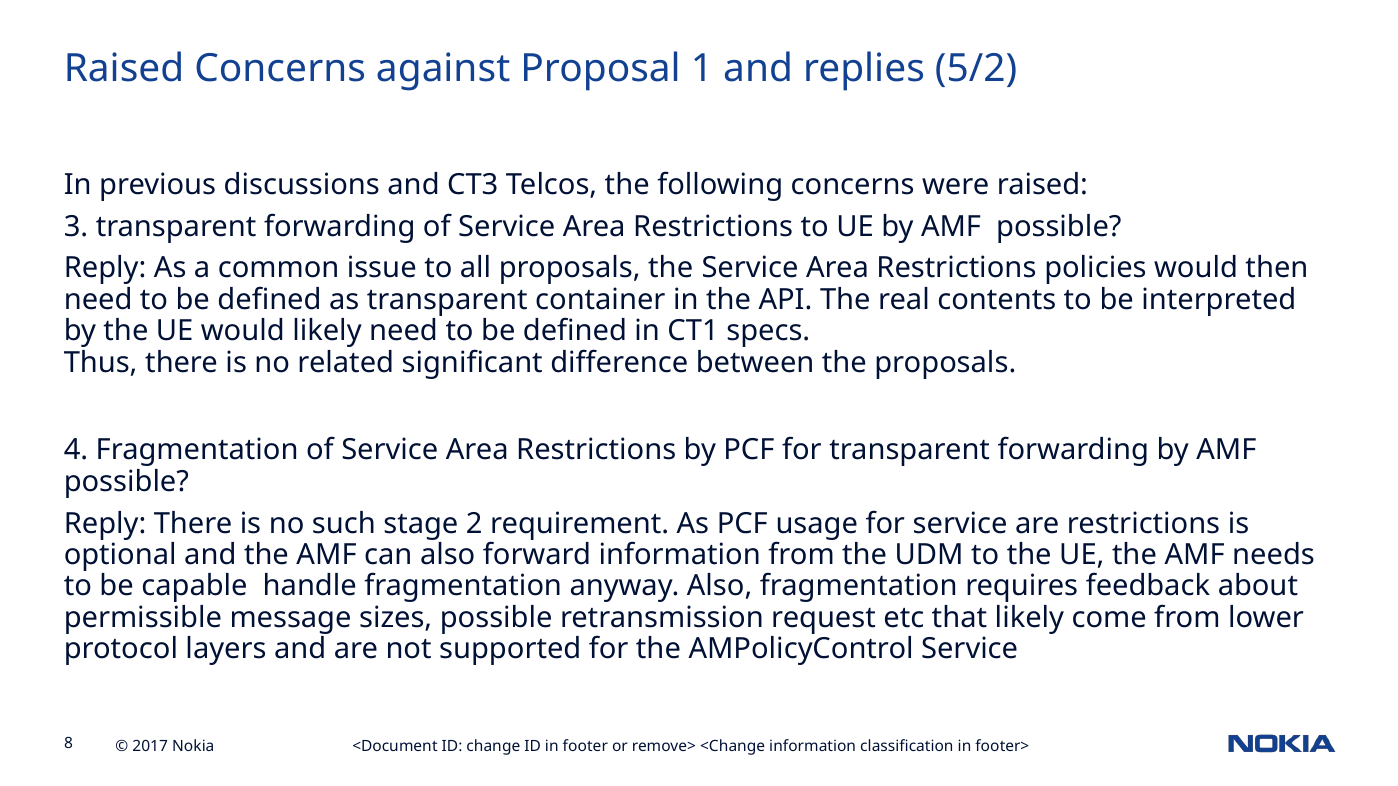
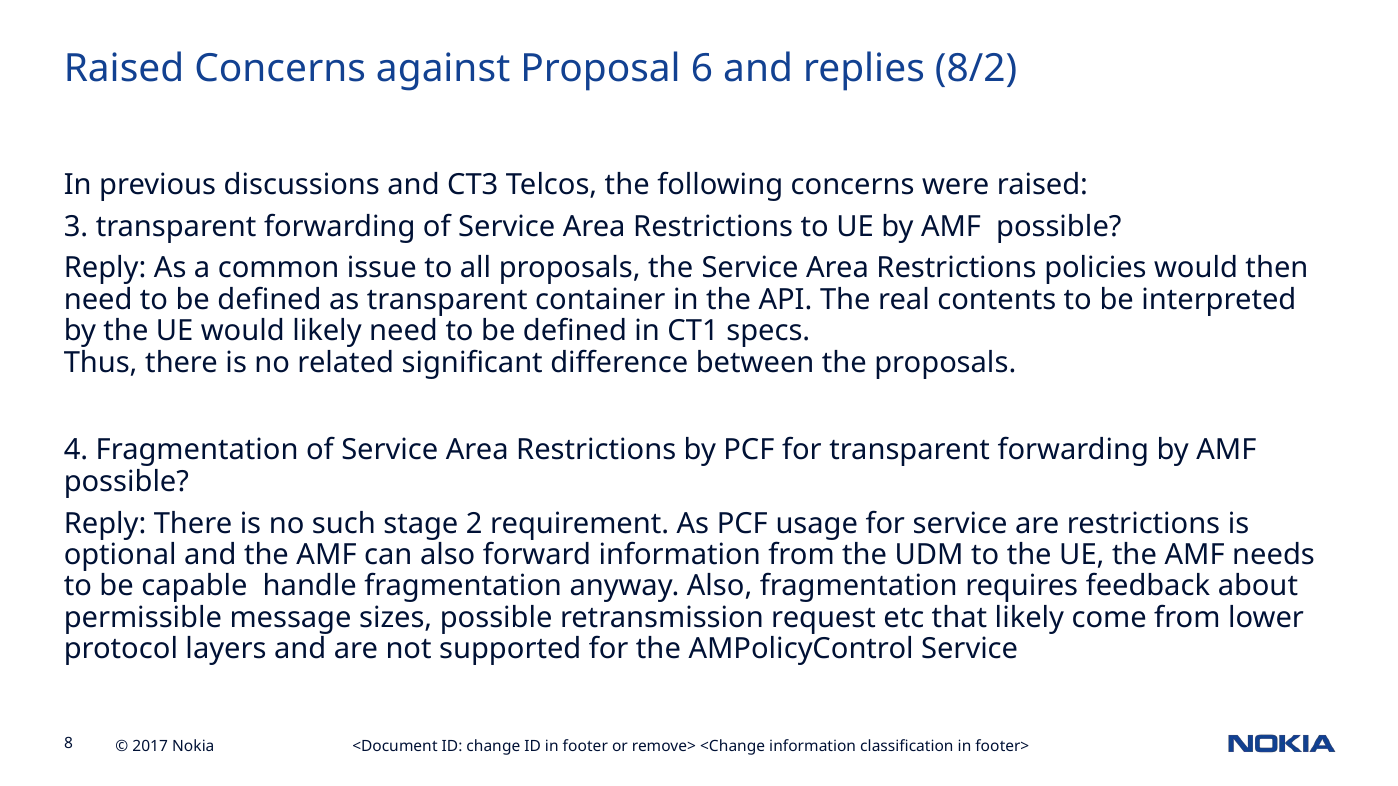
1: 1 -> 6
5/2: 5/2 -> 8/2
